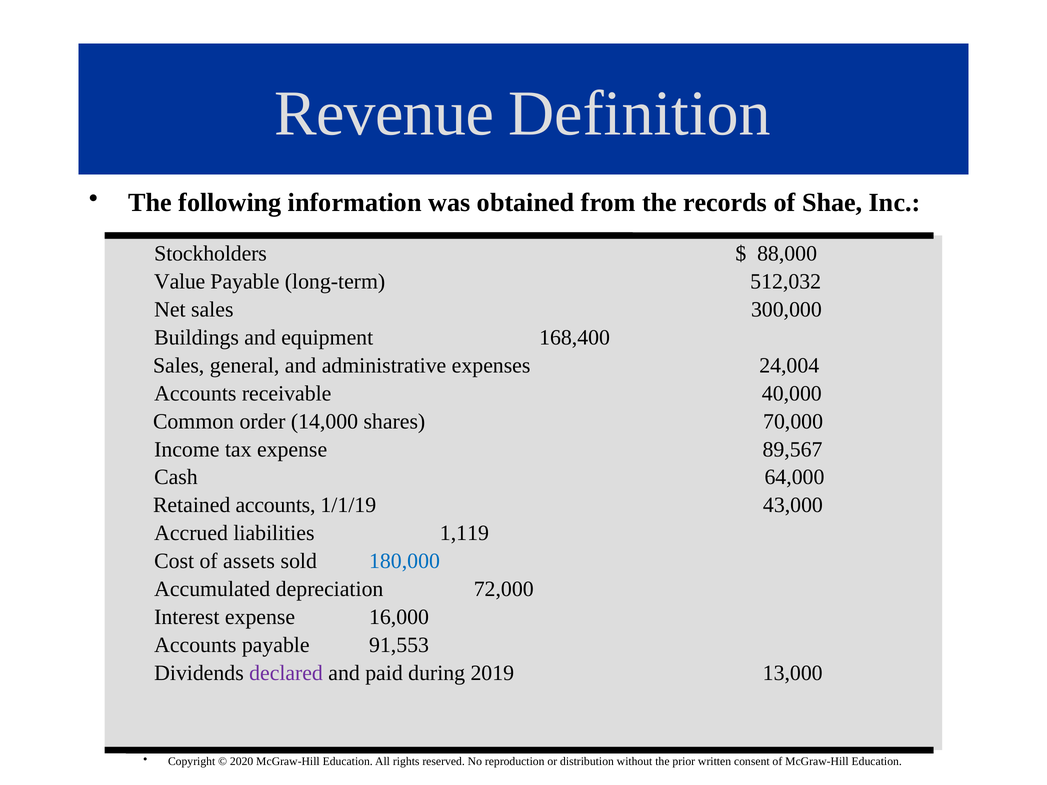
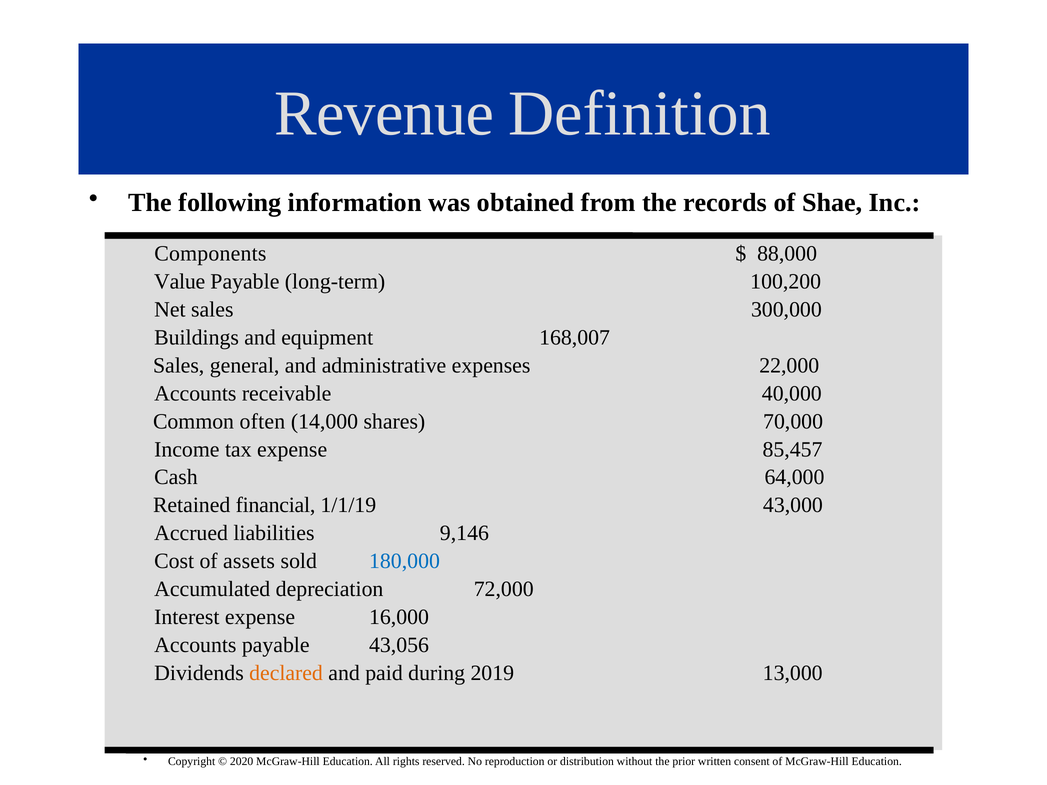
Stockholders: Stockholders -> Components
512,032: 512,032 -> 100,200
168,400: 168,400 -> 168,007
24,004: 24,004 -> 22,000
order: order -> often
89,567: 89,567 -> 85,457
Retained accounts: accounts -> financial
1,119: 1,119 -> 9,146
91,553: 91,553 -> 43,056
declared colour: purple -> orange
